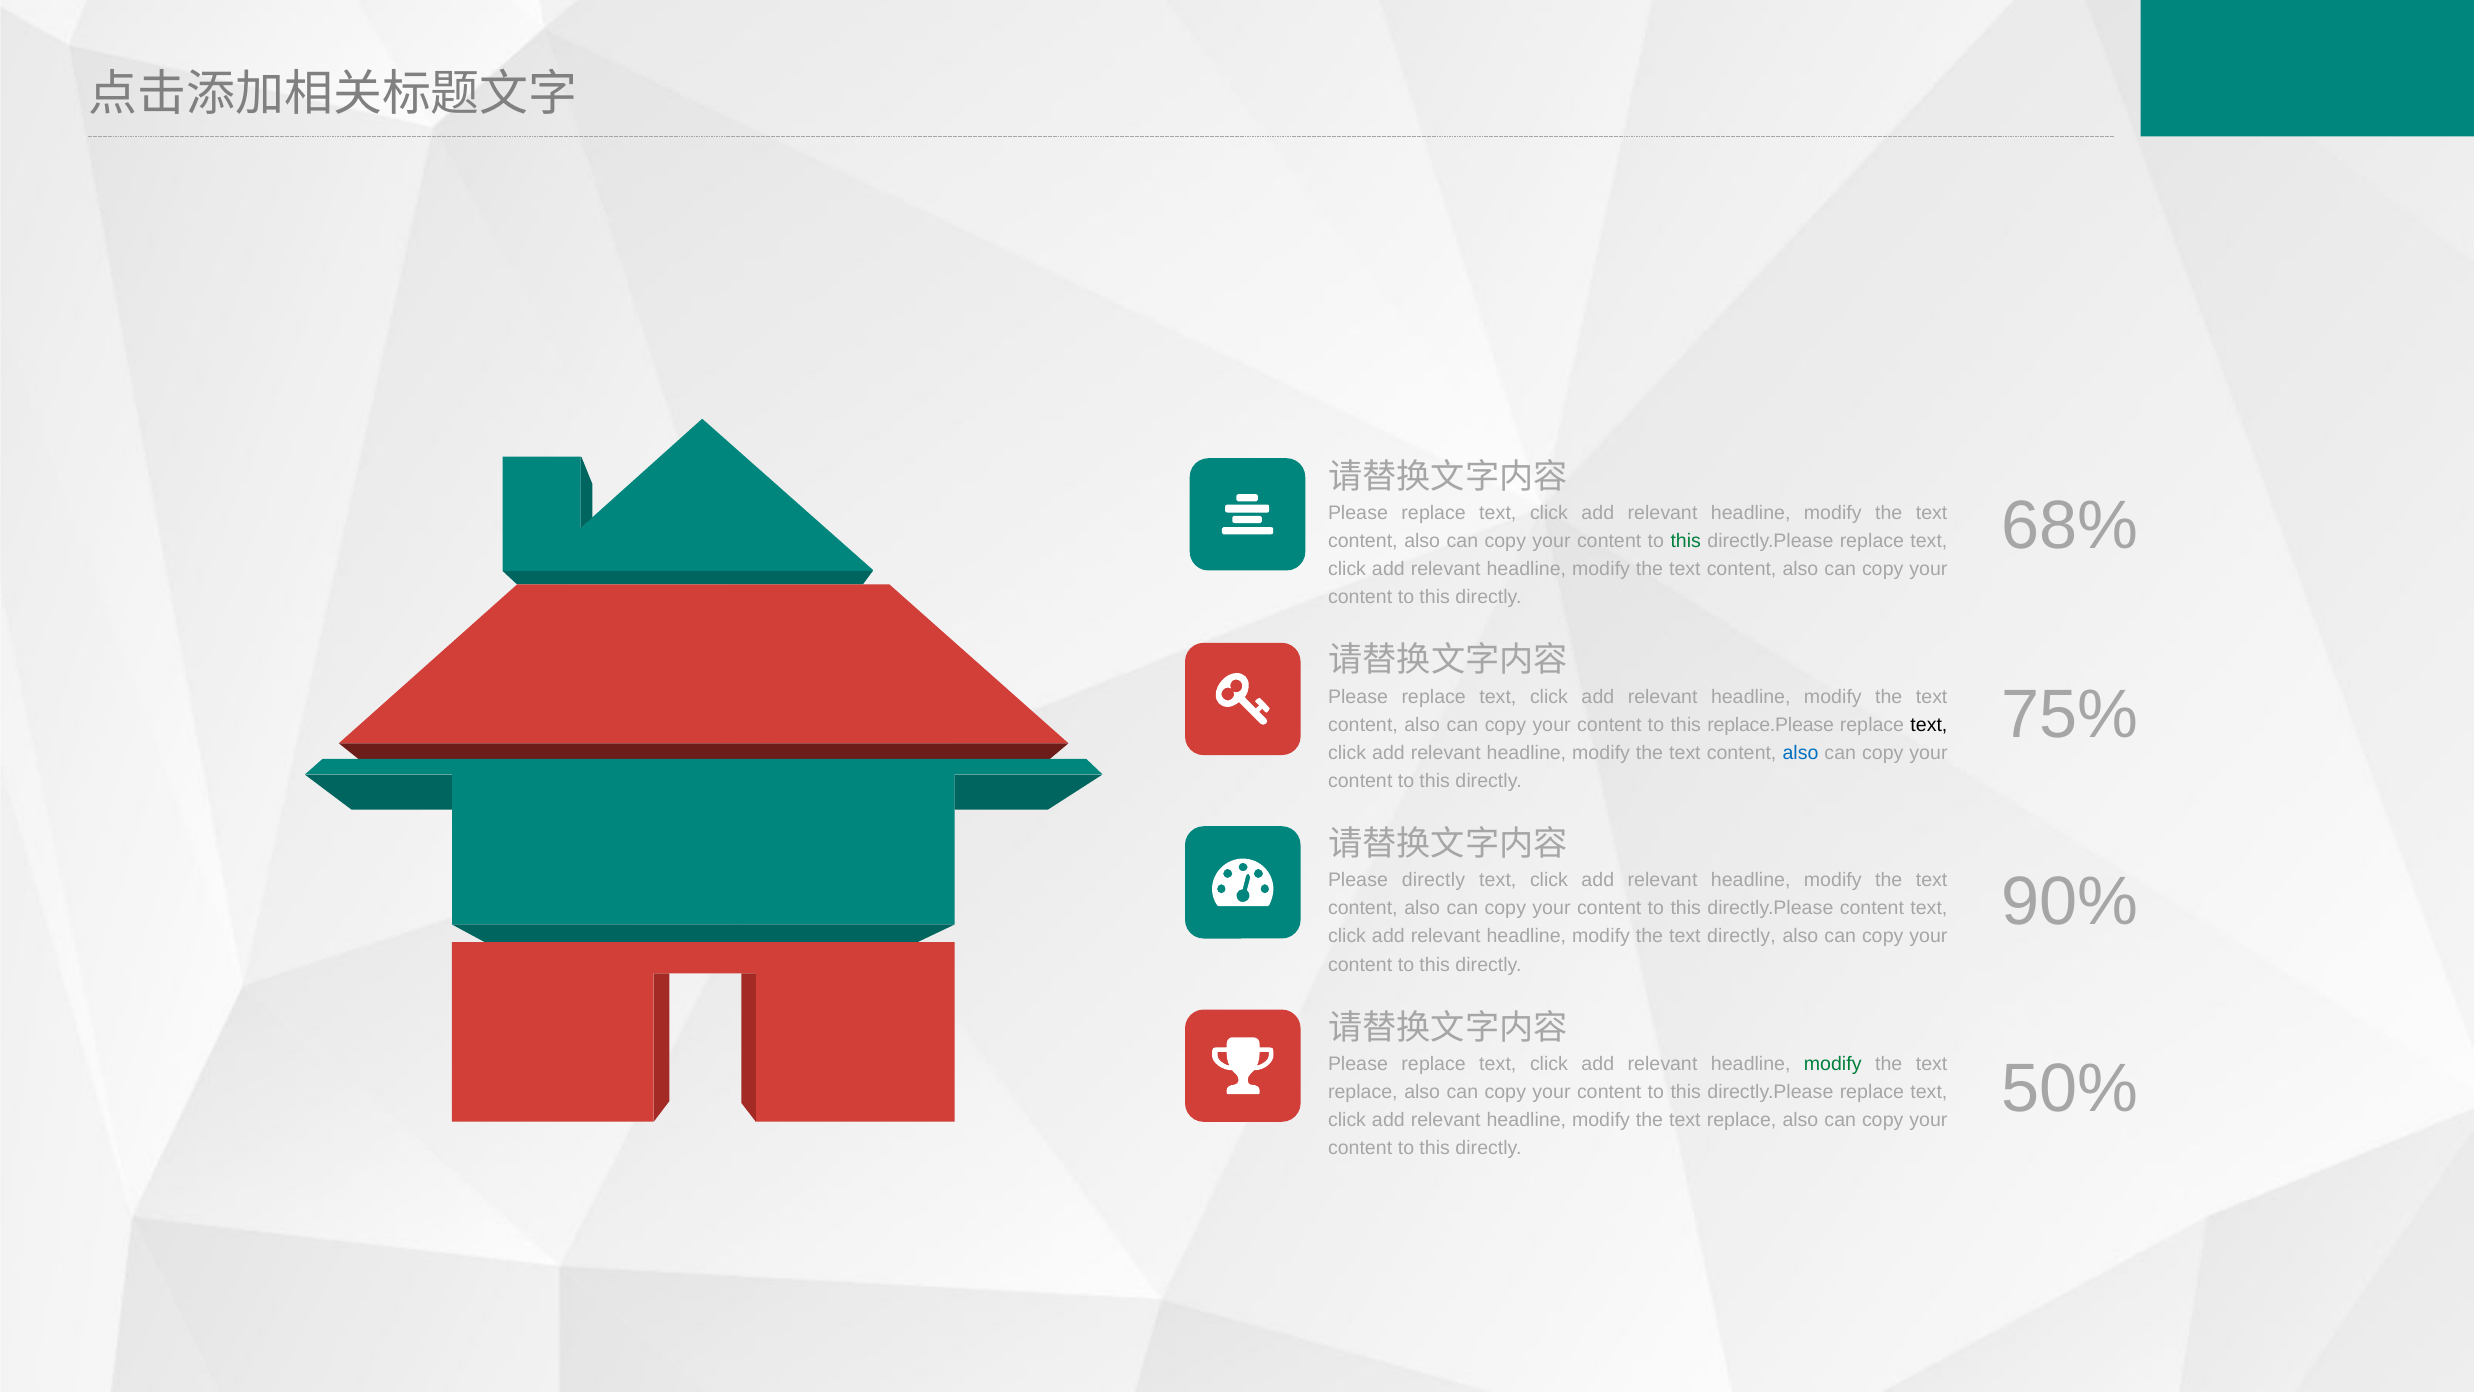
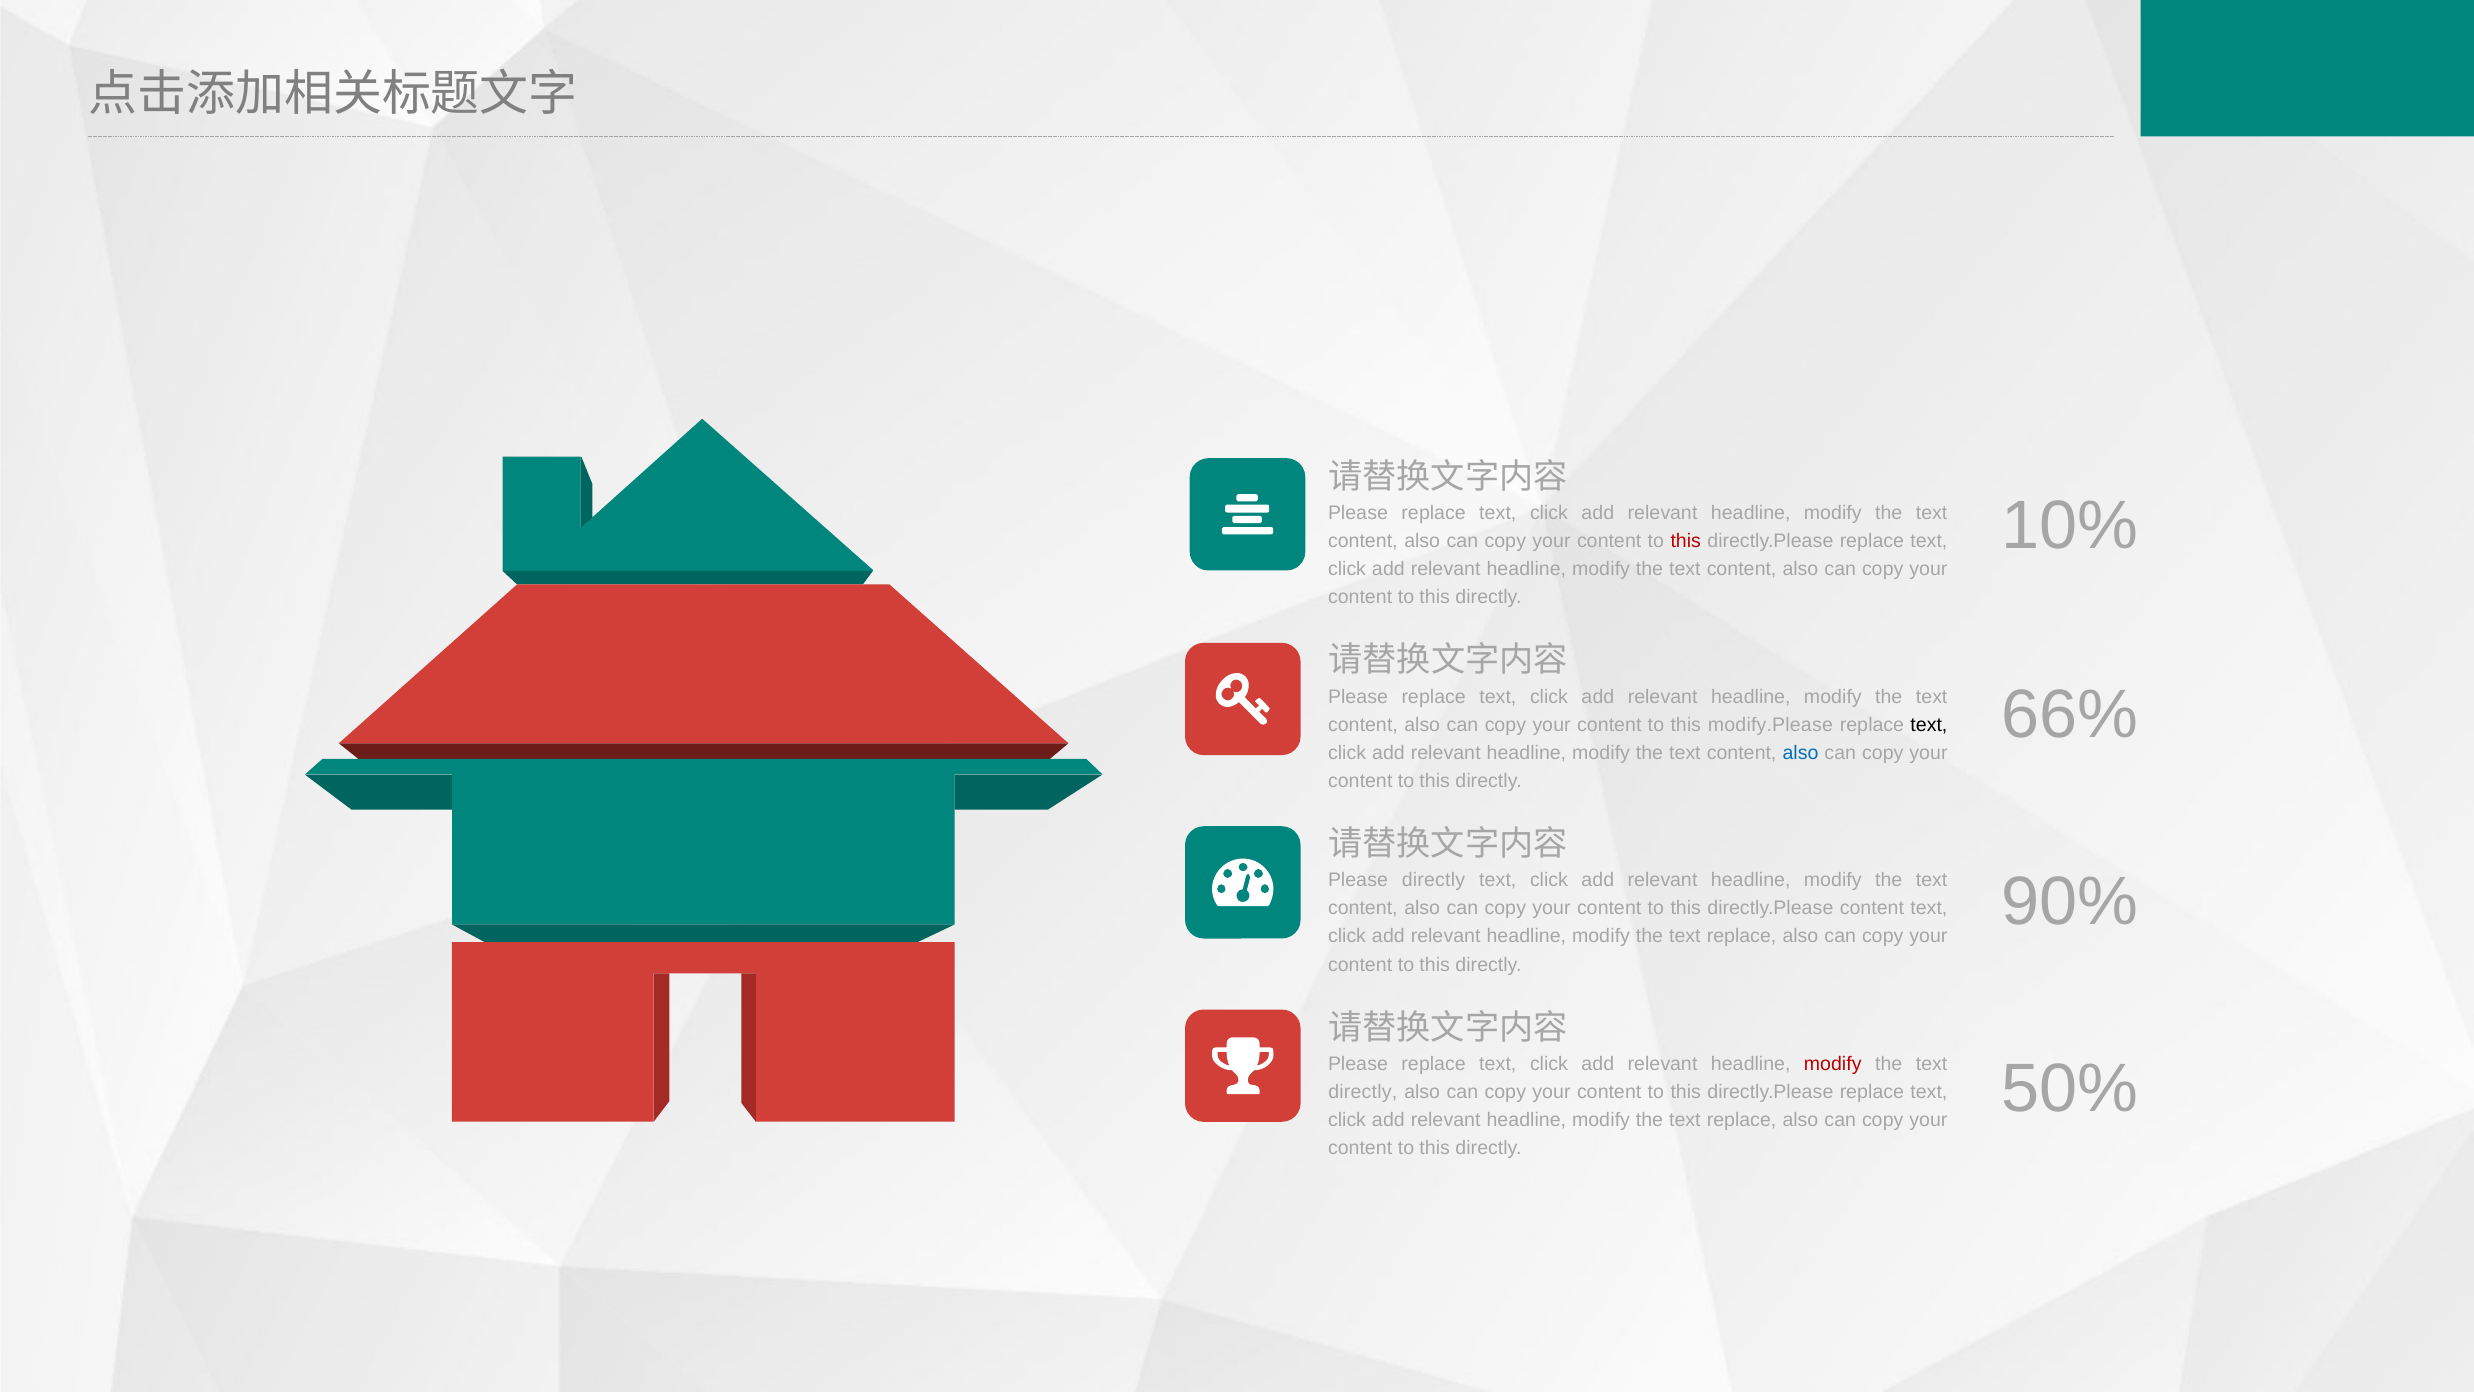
68%: 68% -> 10%
this at (1686, 541) colour: green -> red
75%: 75% -> 66%
replace.Please: replace.Please -> modify.Please
directly at (1741, 936): directly -> replace
modify at (1833, 1064) colour: green -> red
replace at (1363, 1092): replace -> directly
